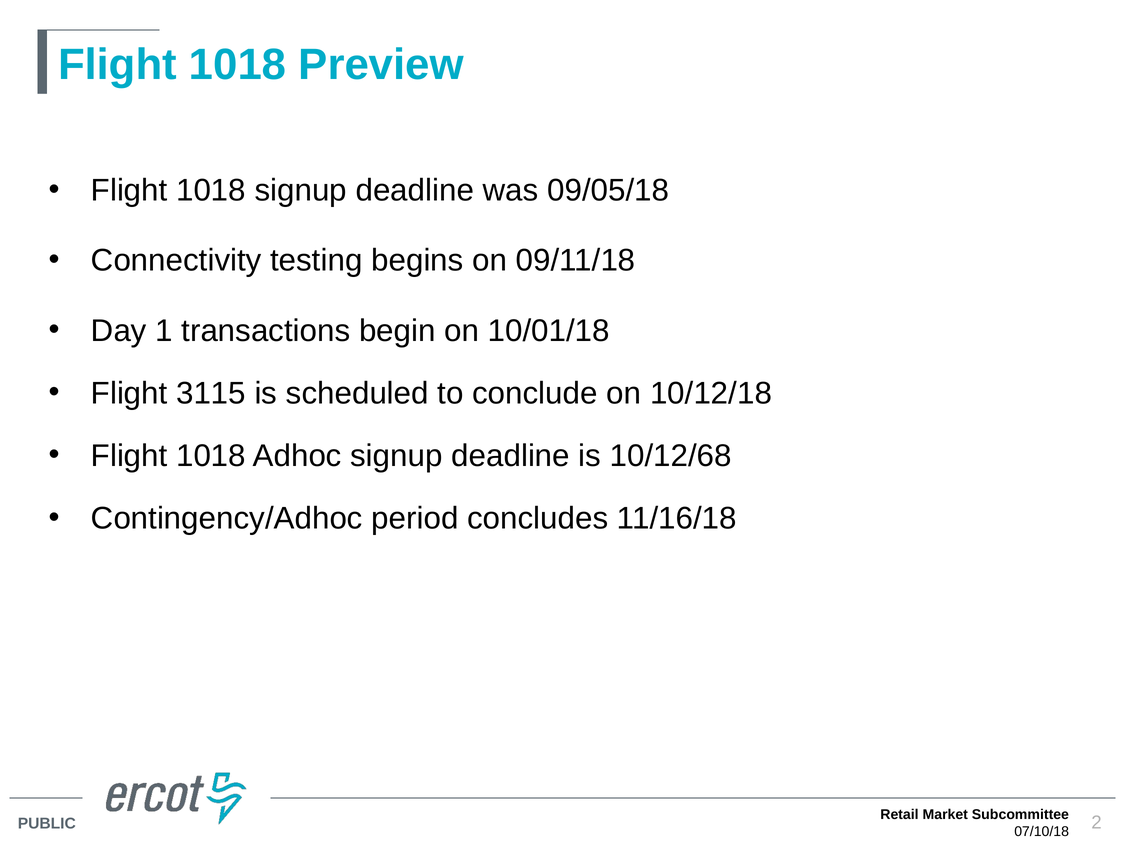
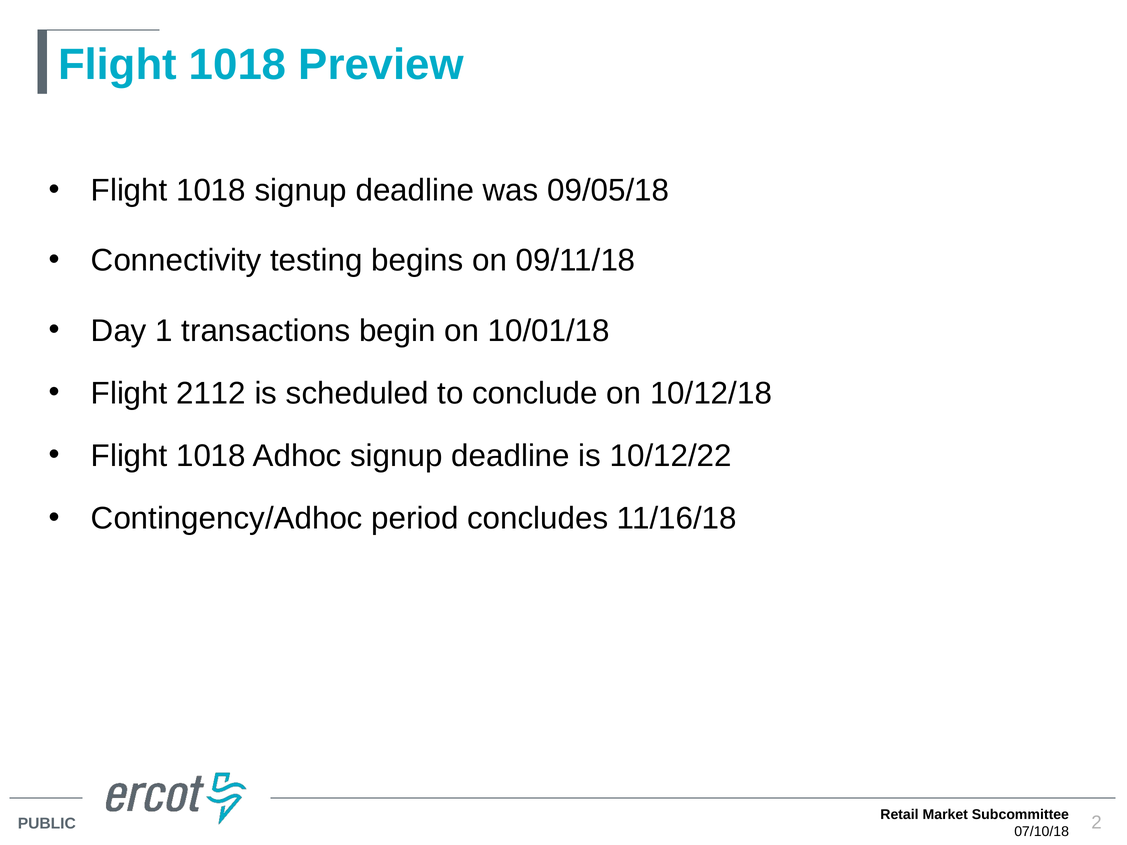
3115: 3115 -> 2112
10/12/68: 10/12/68 -> 10/12/22
